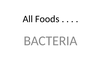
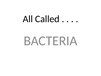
Foods: Foods -> Called
